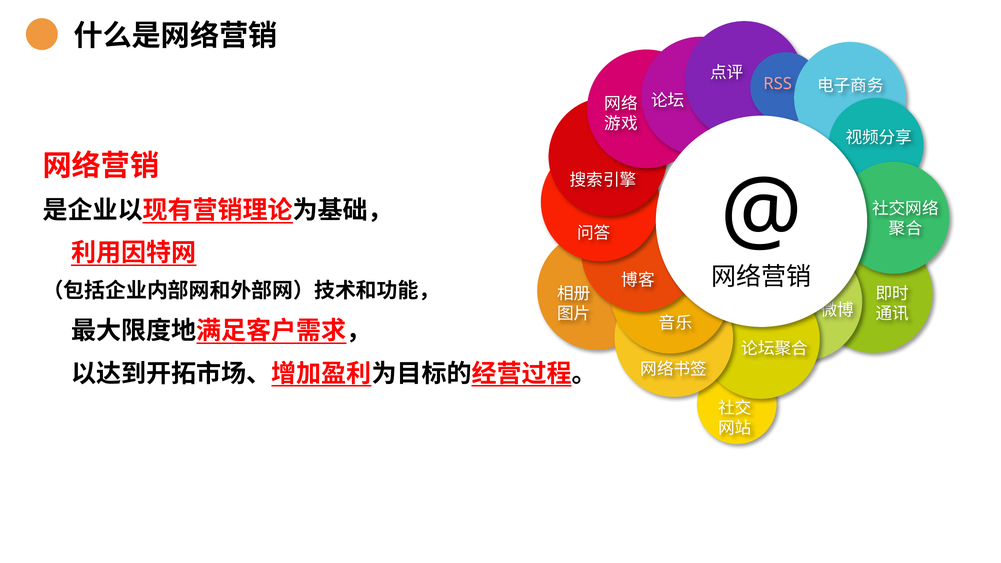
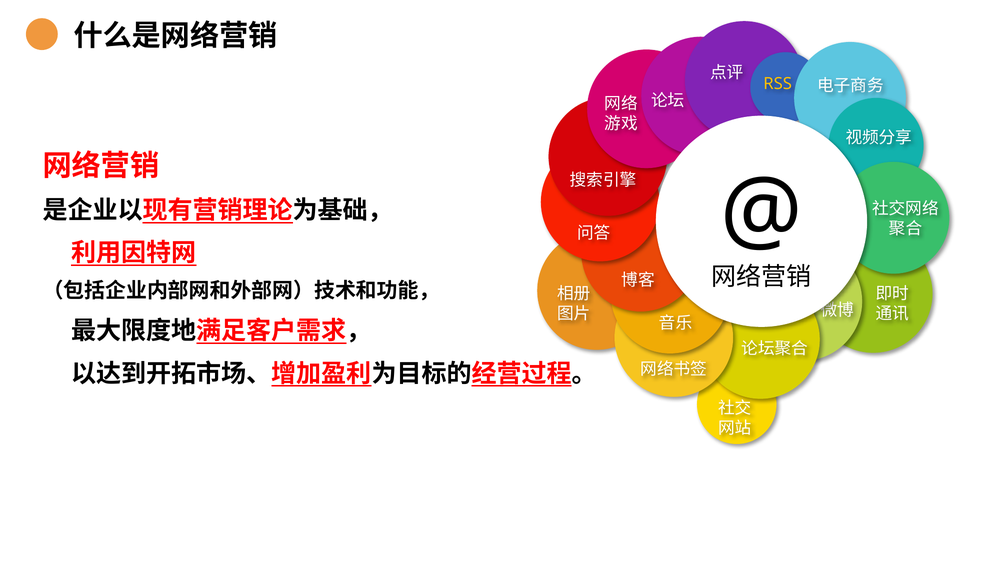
RSS colour: pink -> yellow
